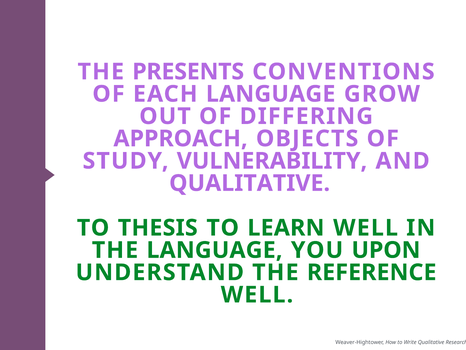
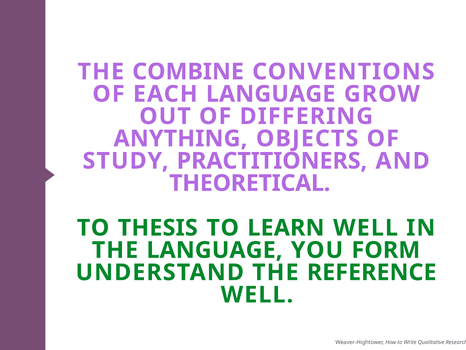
PRESENTS: PRESENTS -> COMBINE
APPROACH: APPROACH -> ANYTHING
VULNERABILITY: VULNERABILITY -> PRACTITIONERS
QUALITATIVE at (250, 183): QUALITATIVE -> THEORETICAL
UPON: UPON -> FORM
